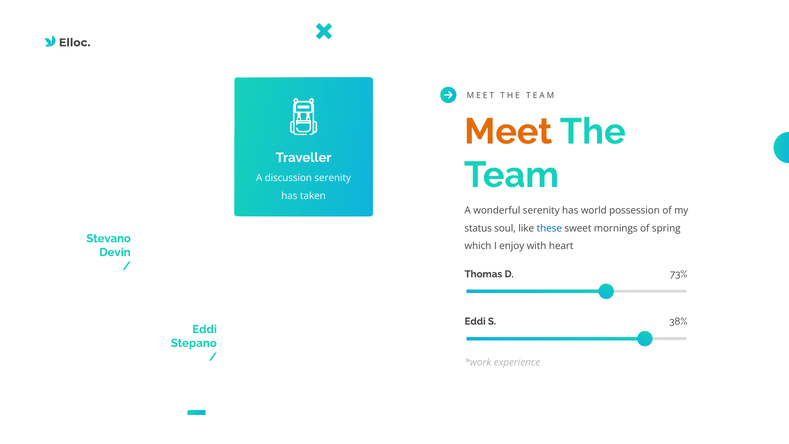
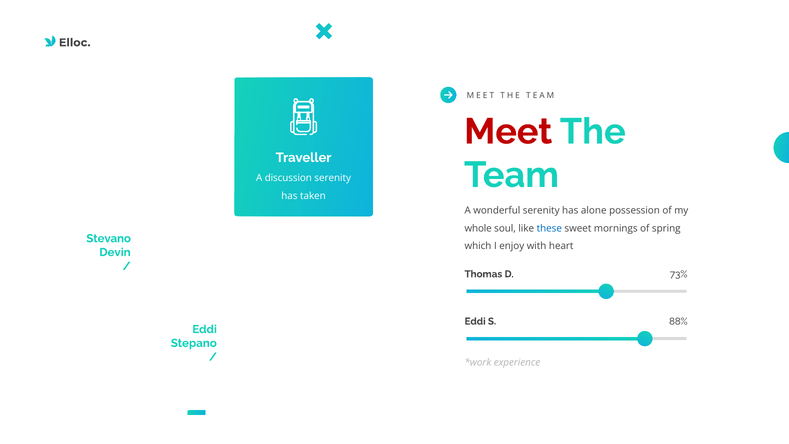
Meet colour: orange -> red
world: world -> alone
status: status -> whole
38%: 38% -> 88%
